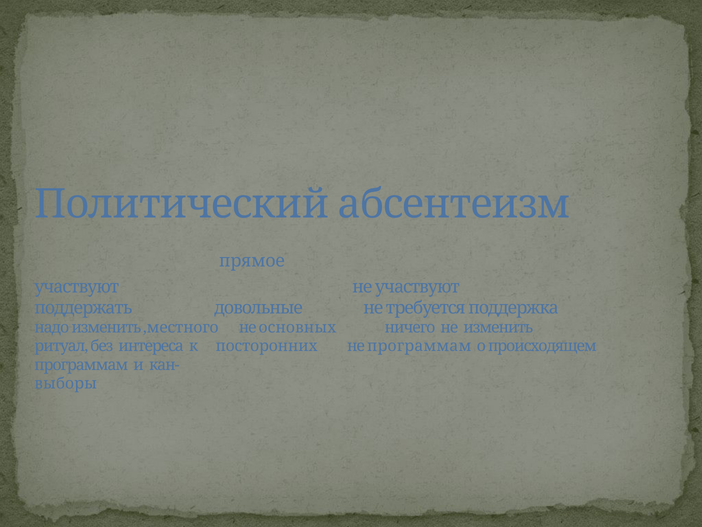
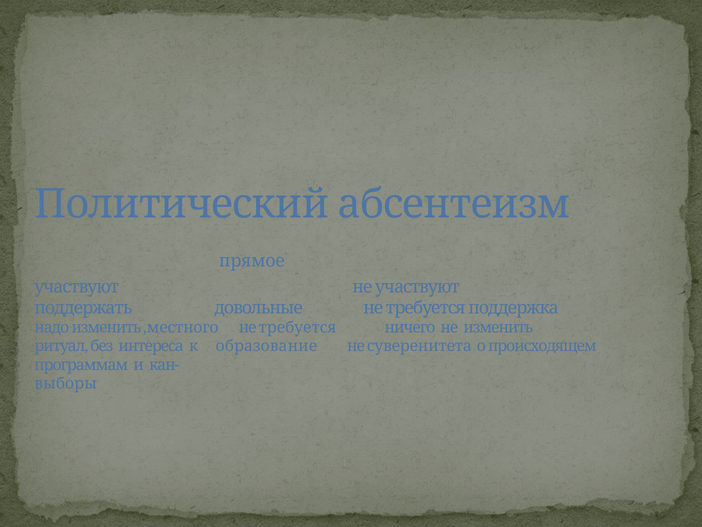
основных at (297, 327): основных -> требуется
посторонних: посторонних -> образование
не программам: программам -> суверенитета
